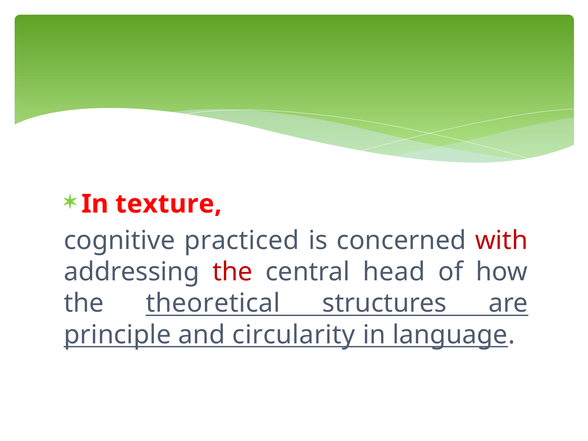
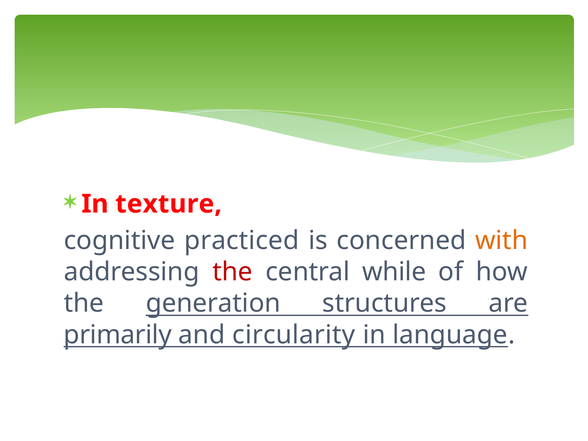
with colour: red -> orange
head: head -> while
theoretical: theoretical -> generation
principle: principle -> primarily
